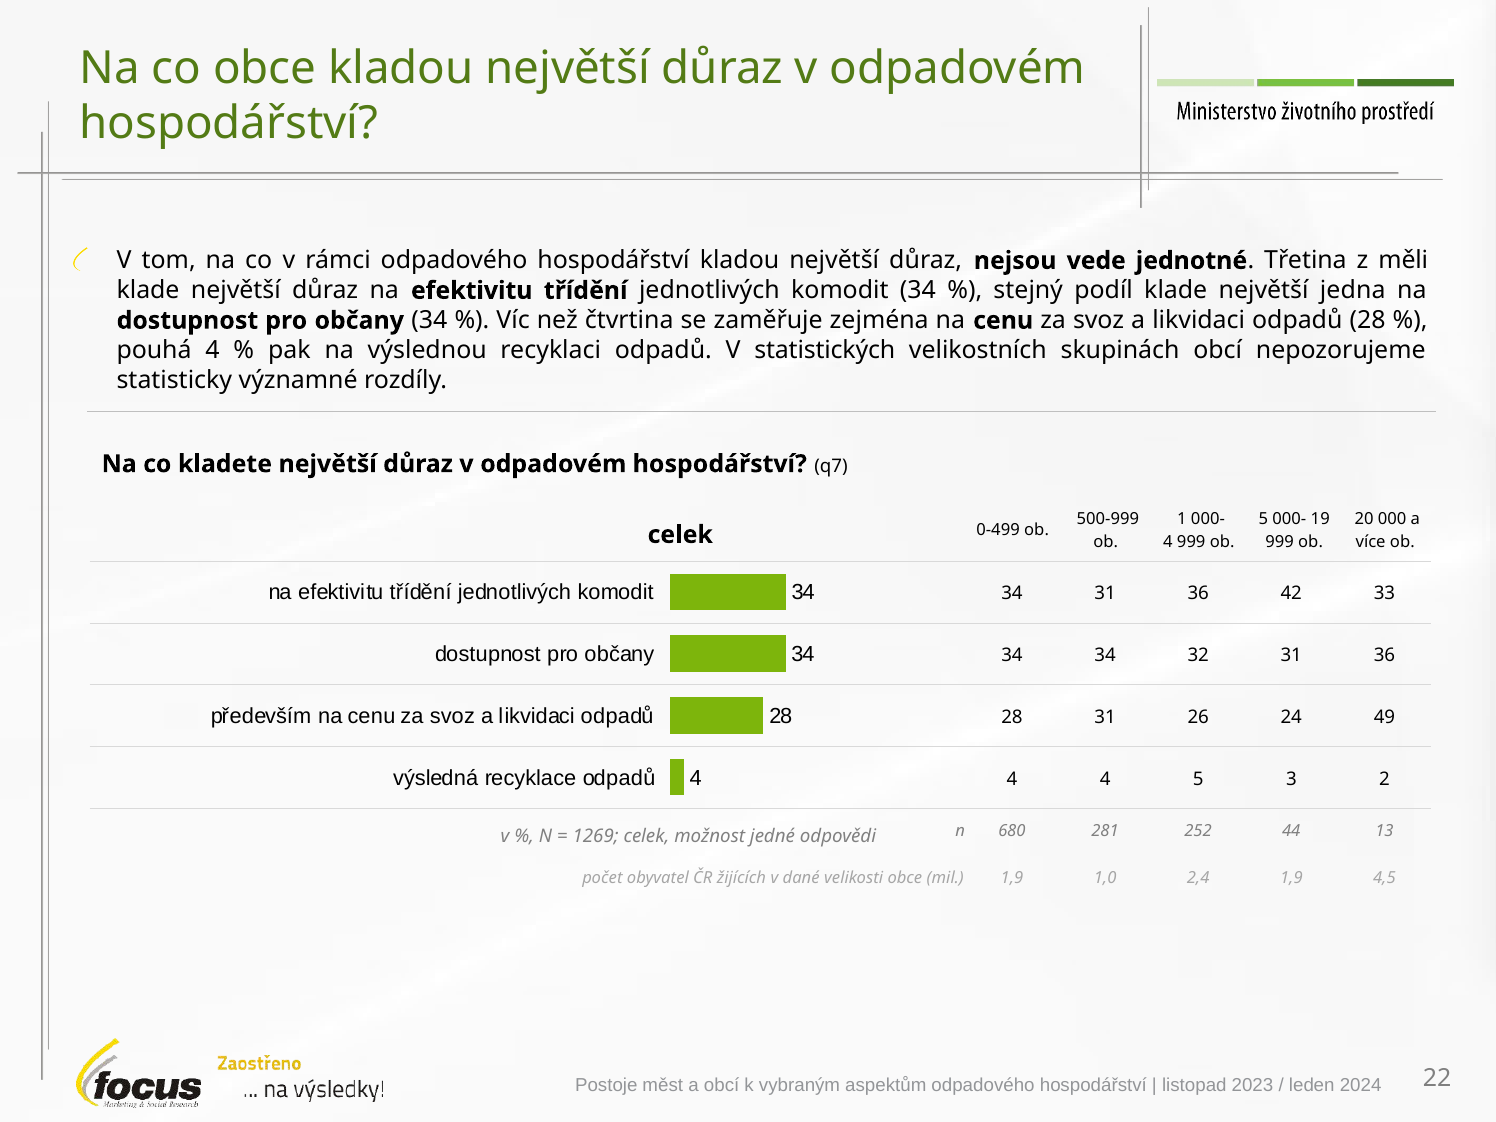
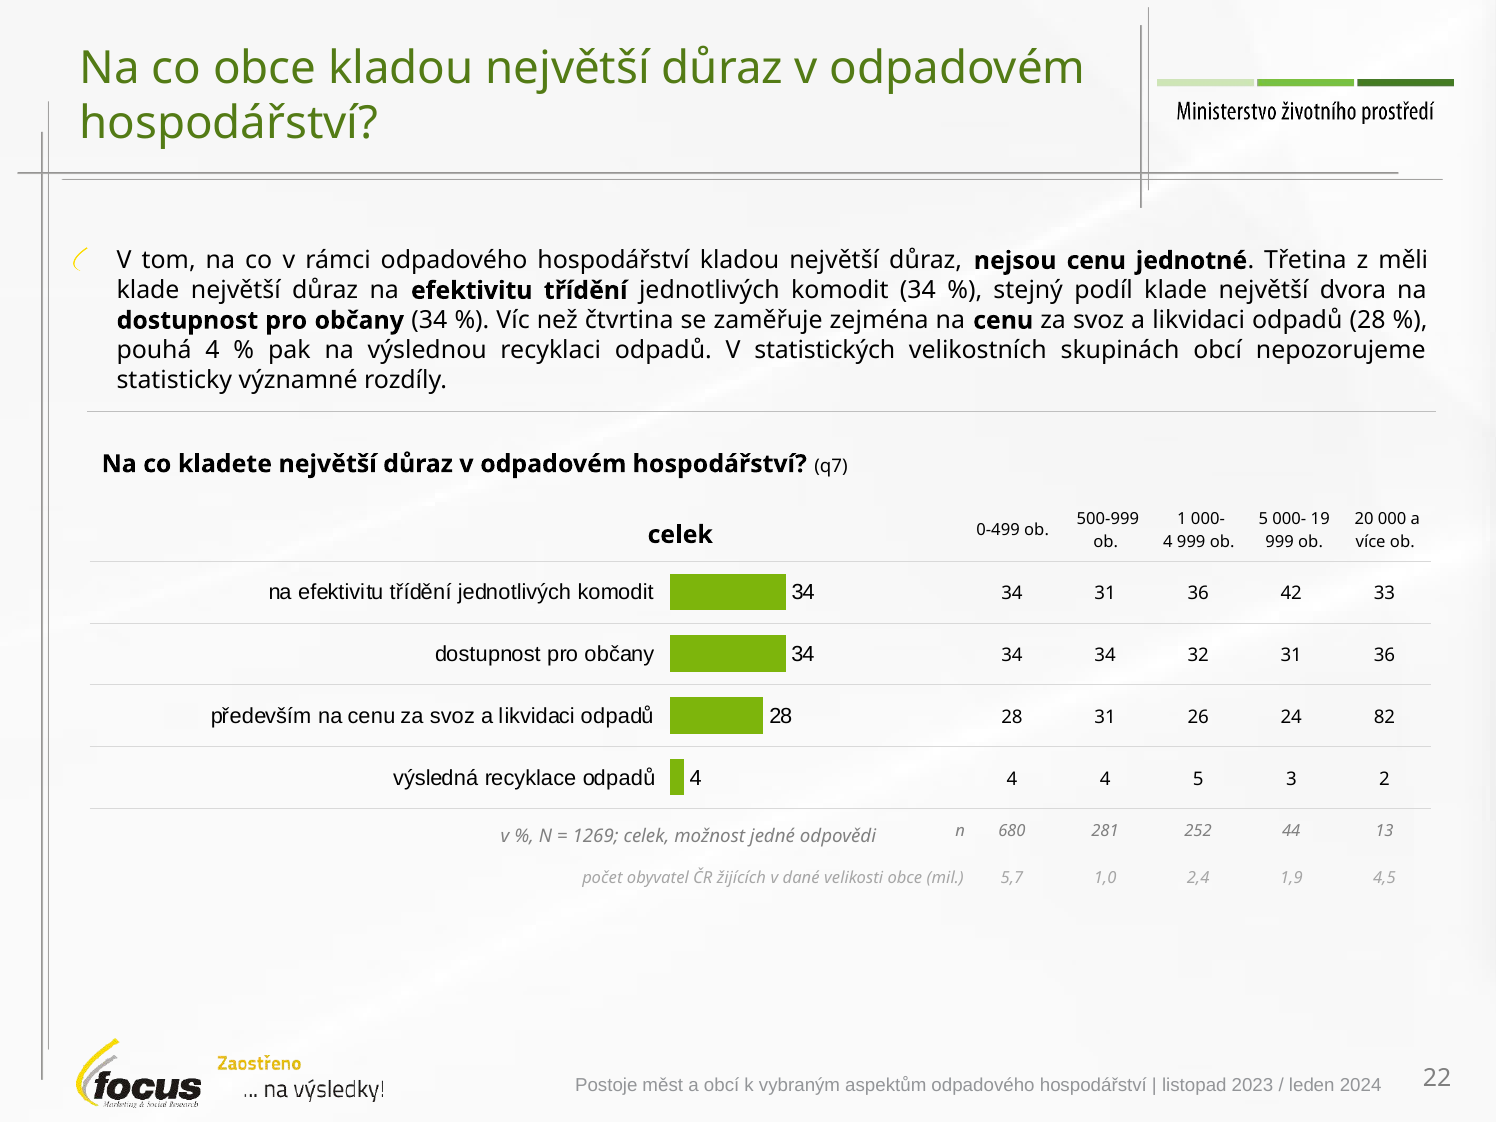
nejsou vede: vede -> cenu
jedna: jedna -> dvora
49: 49 -> 82
mil 1,9: 1,9 -> 5,7
